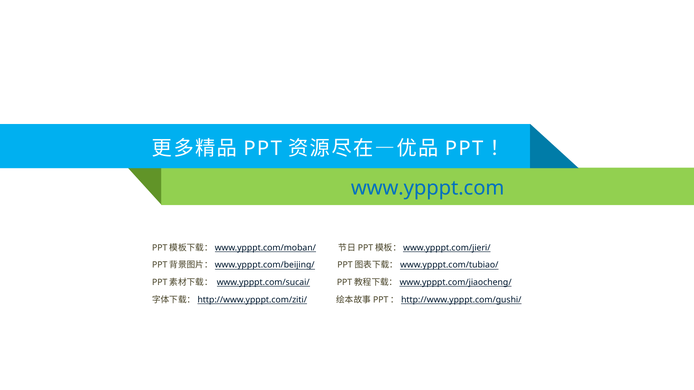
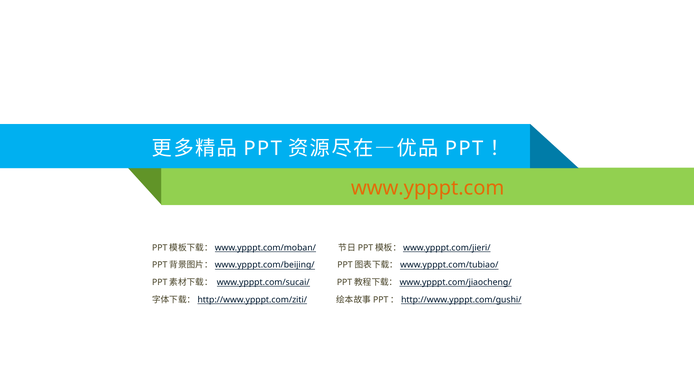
www.ypppt.com colour: blue -> orange
